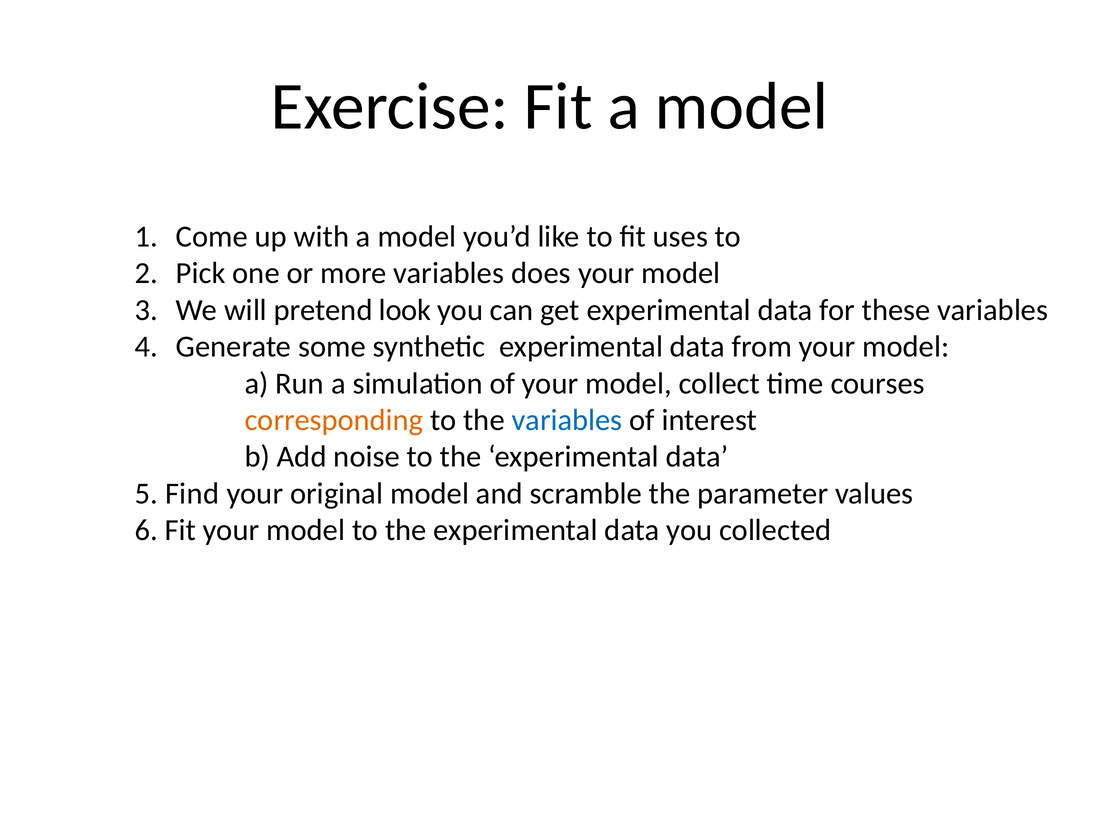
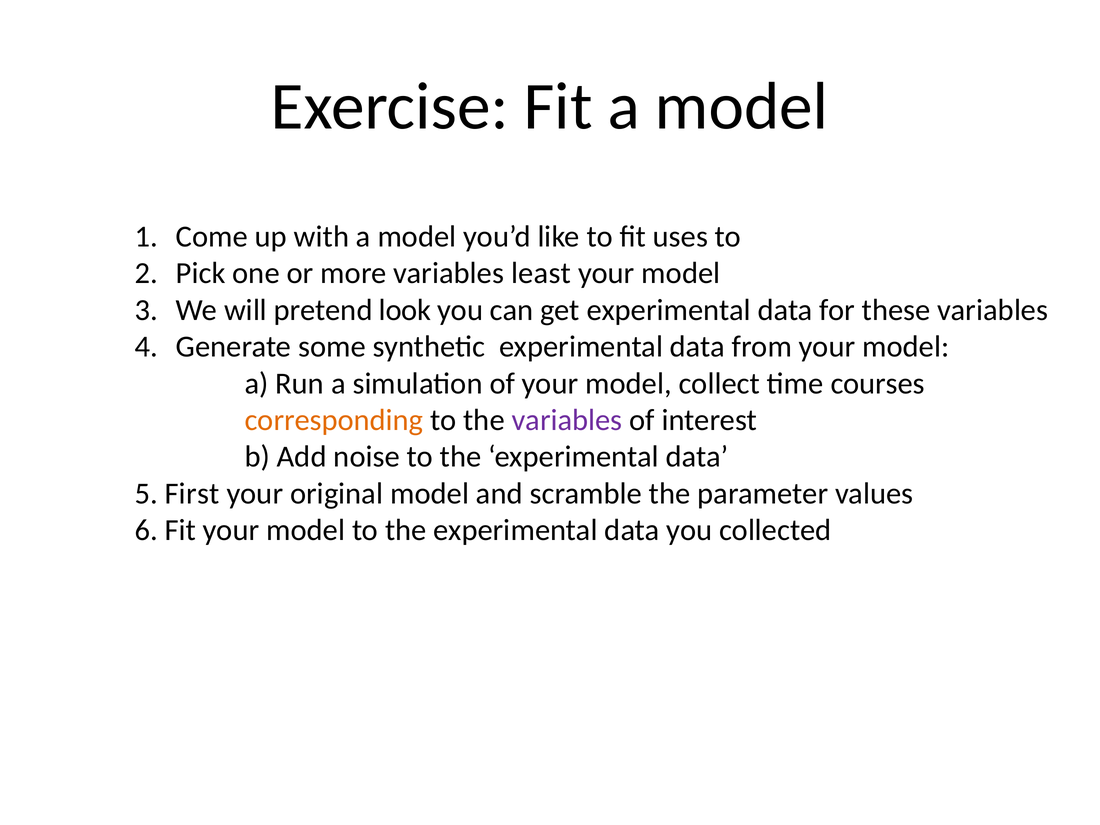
does: does -> least
variables at (567, 420) colour: blue -> purple
Find: Find -> First
